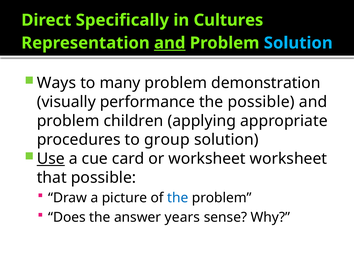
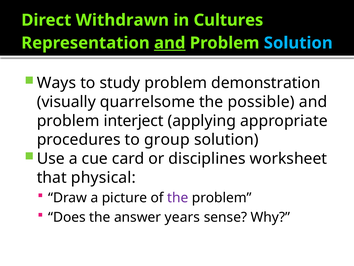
Specifically: Specifically -> Withdrawn
many: many -> study
performance: performance -> quarrelsome
children: children -> interject
Use underline: present -> none
or worksheet: worksheet -> disciplines
that possible: possible -> physical
the at (178, 198) colour: blue -> purple
